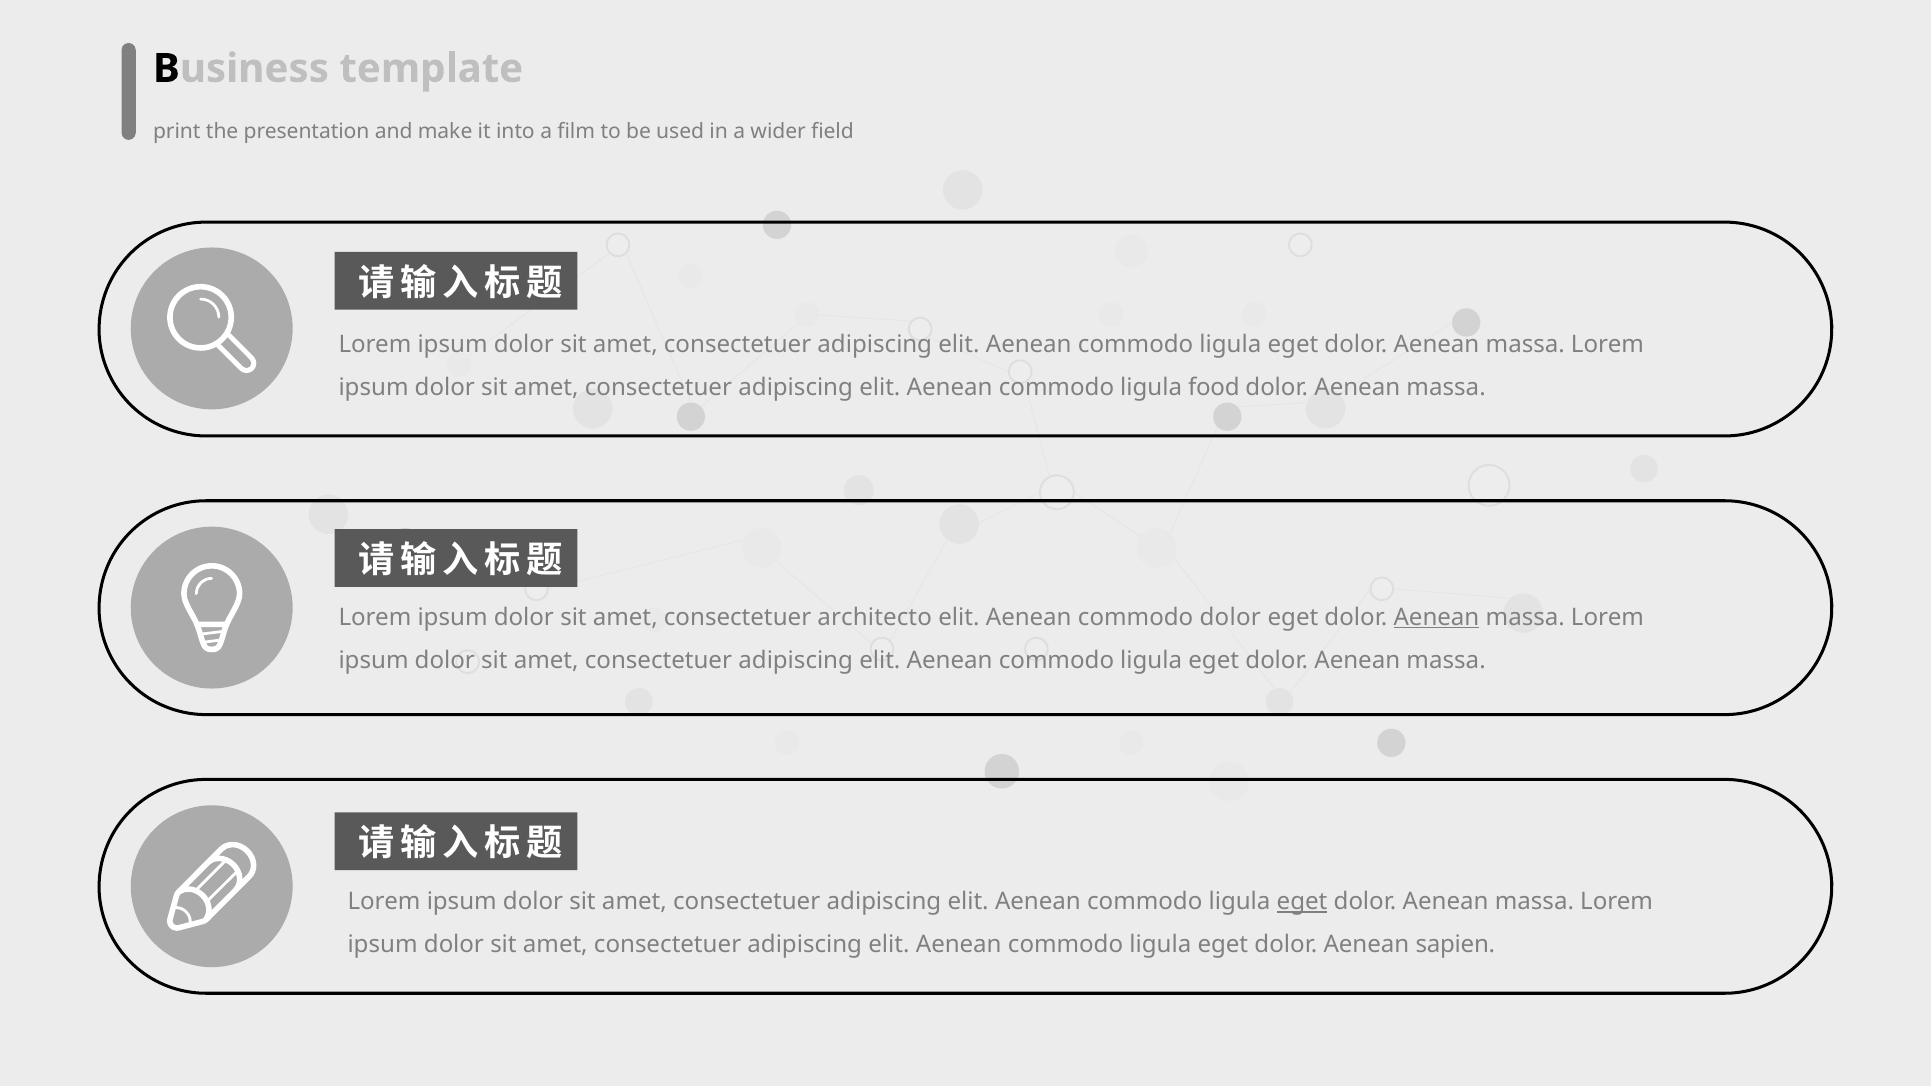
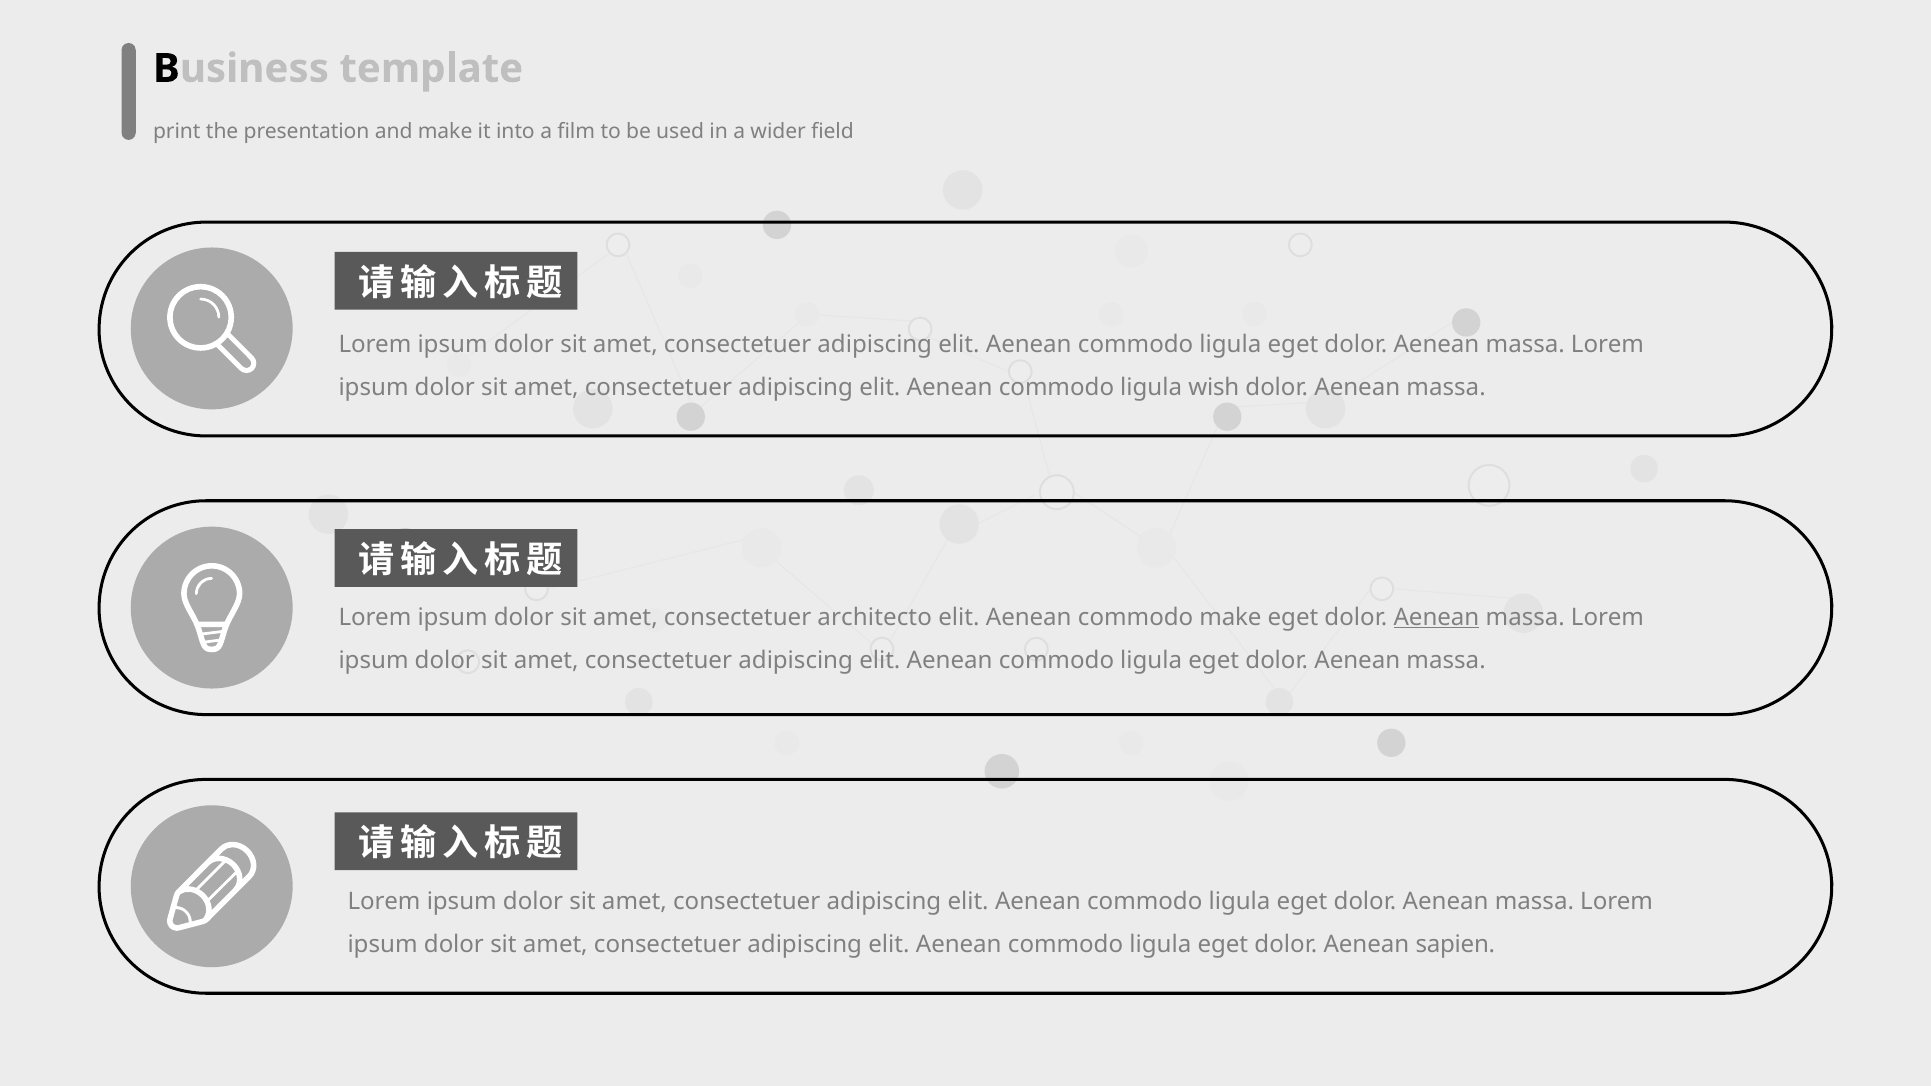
food: food -> wish
commodo dolor: dolor -> make
eget at (1302, 902) underline: present -> none
